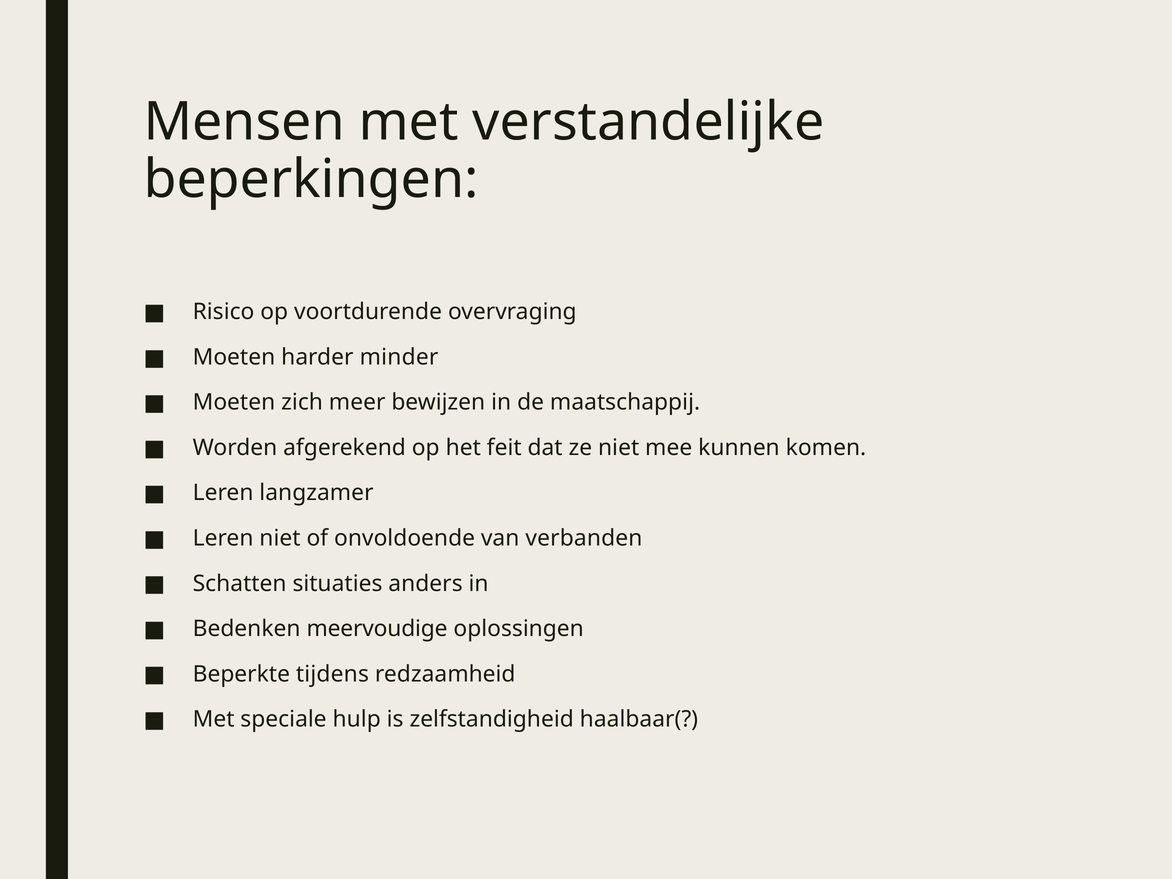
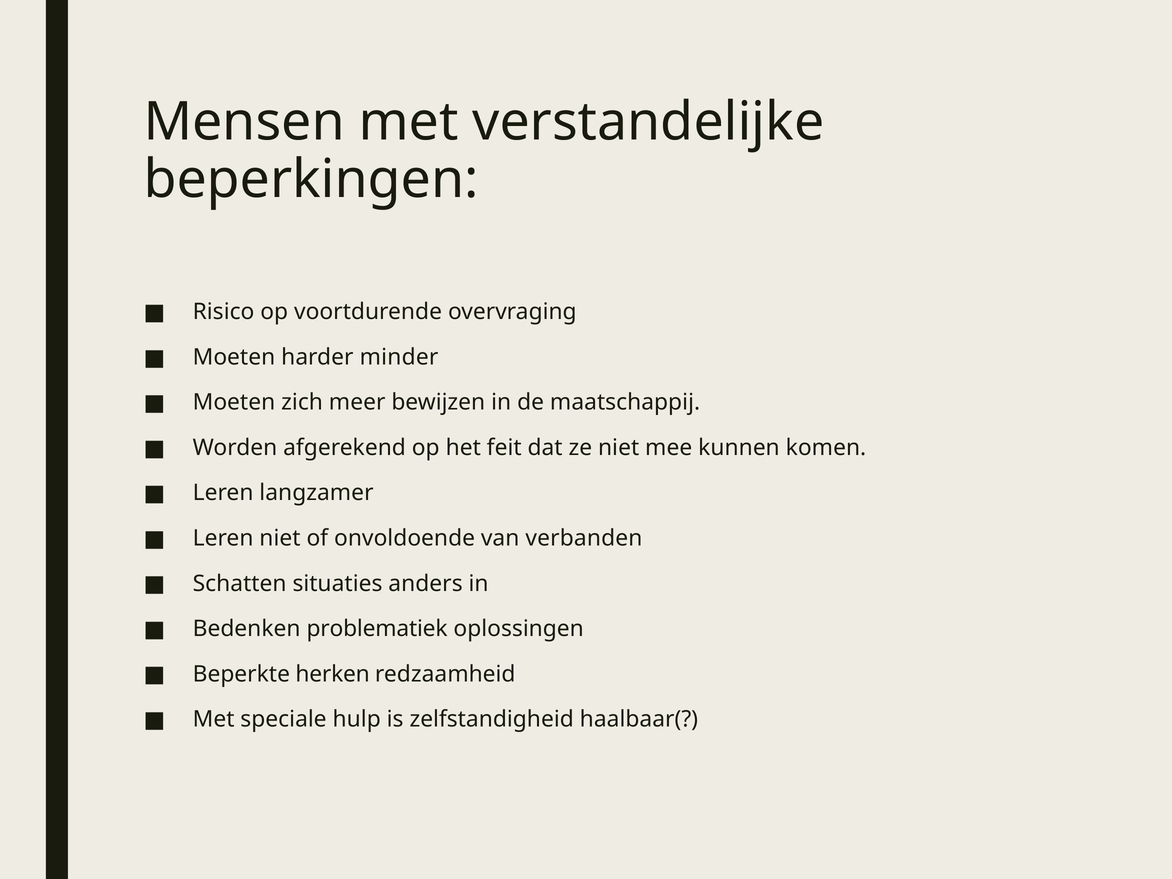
meervoudige: meervoudige -> problematiek
tijdens: tijdens -> herken
